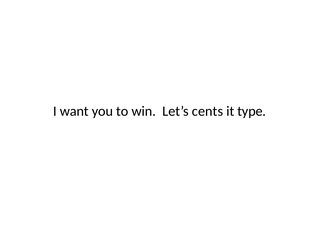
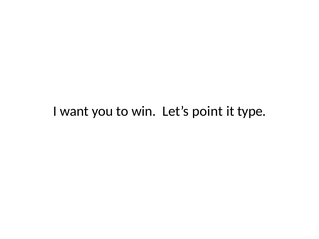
cents: cents -> point
